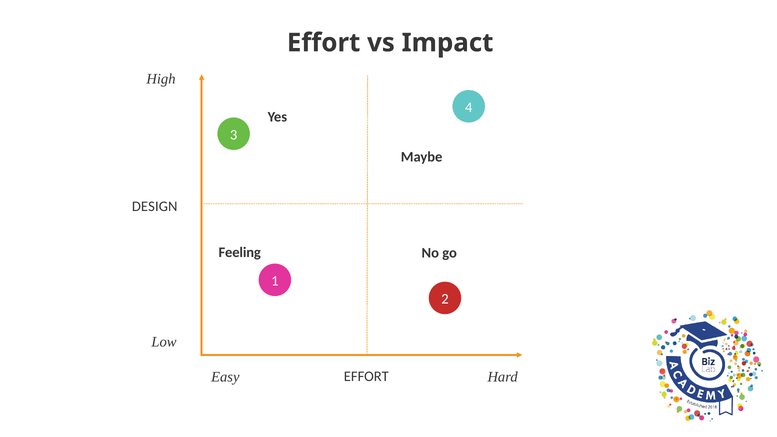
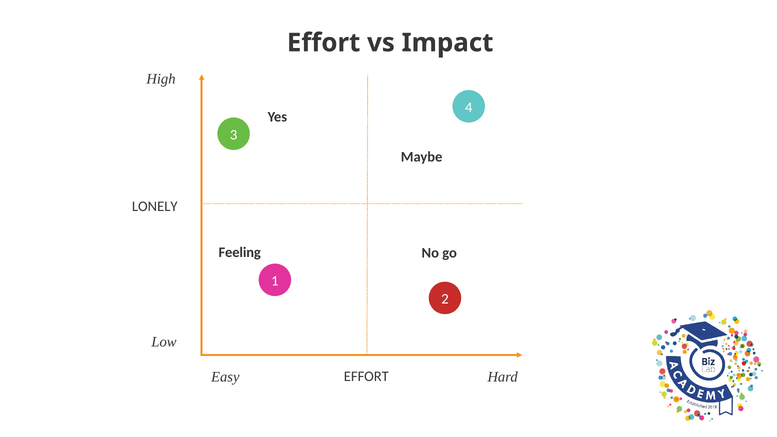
DESIGN: DESIGN -> LONELY
